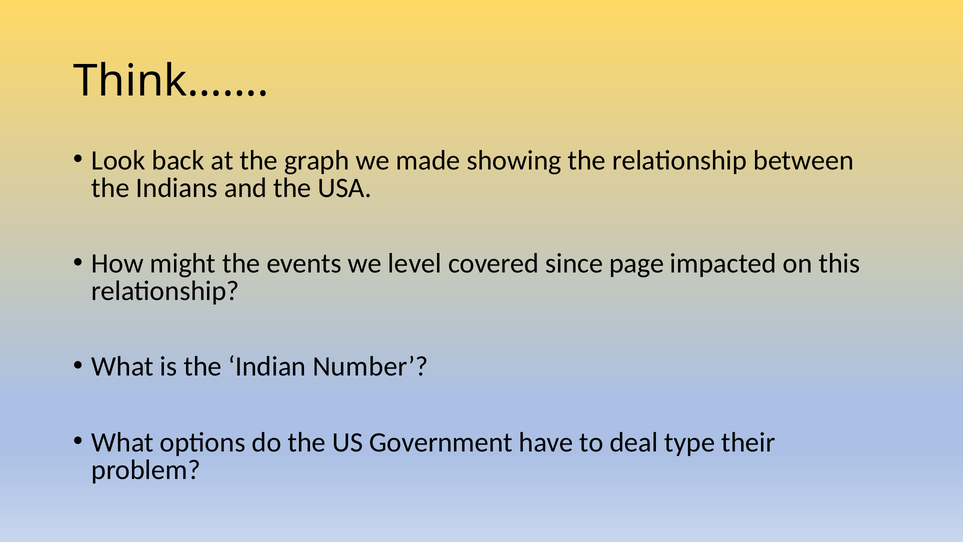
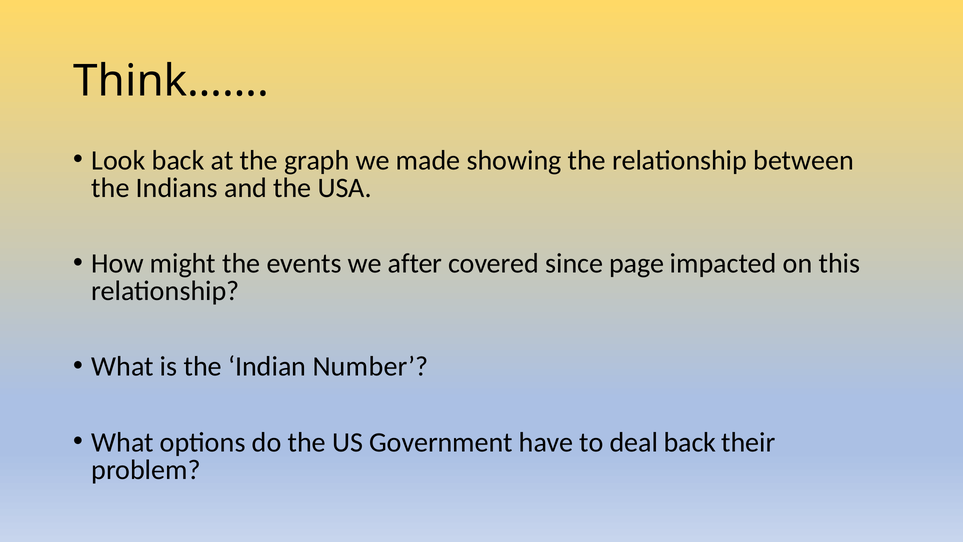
level: level -> after
deal type: type -> back
